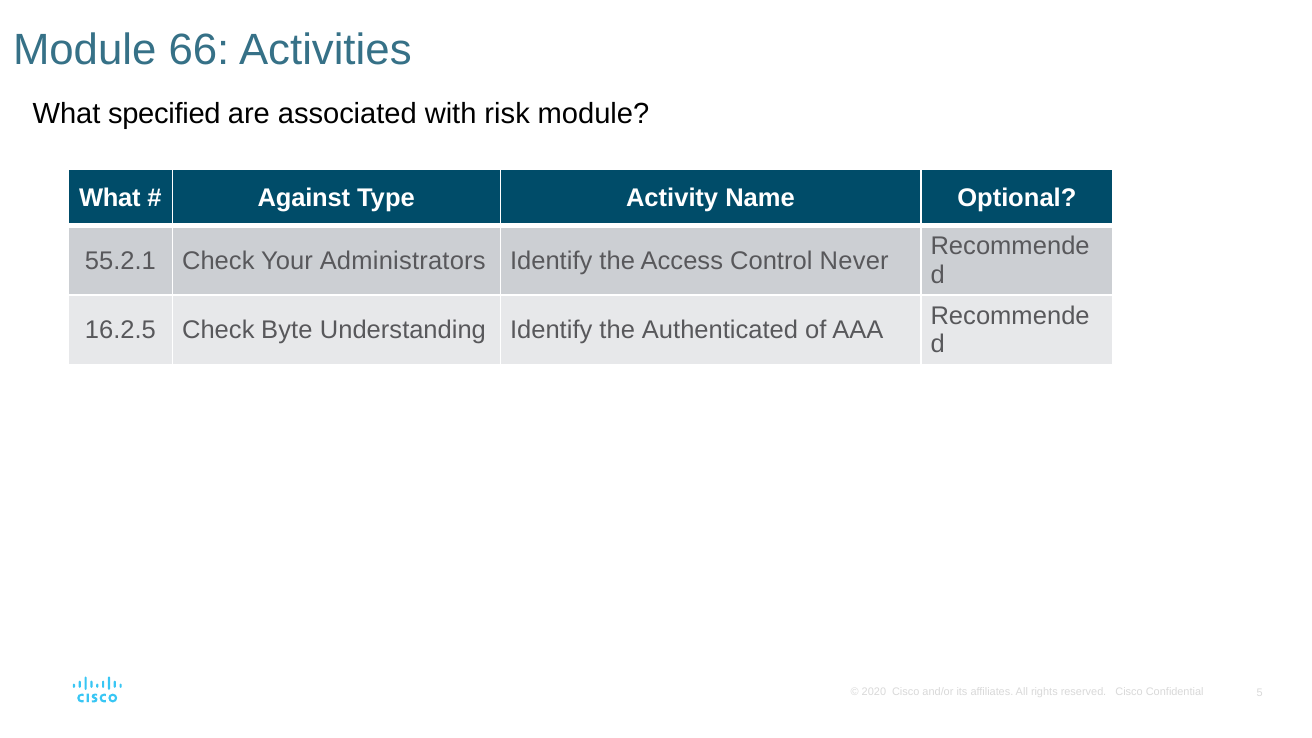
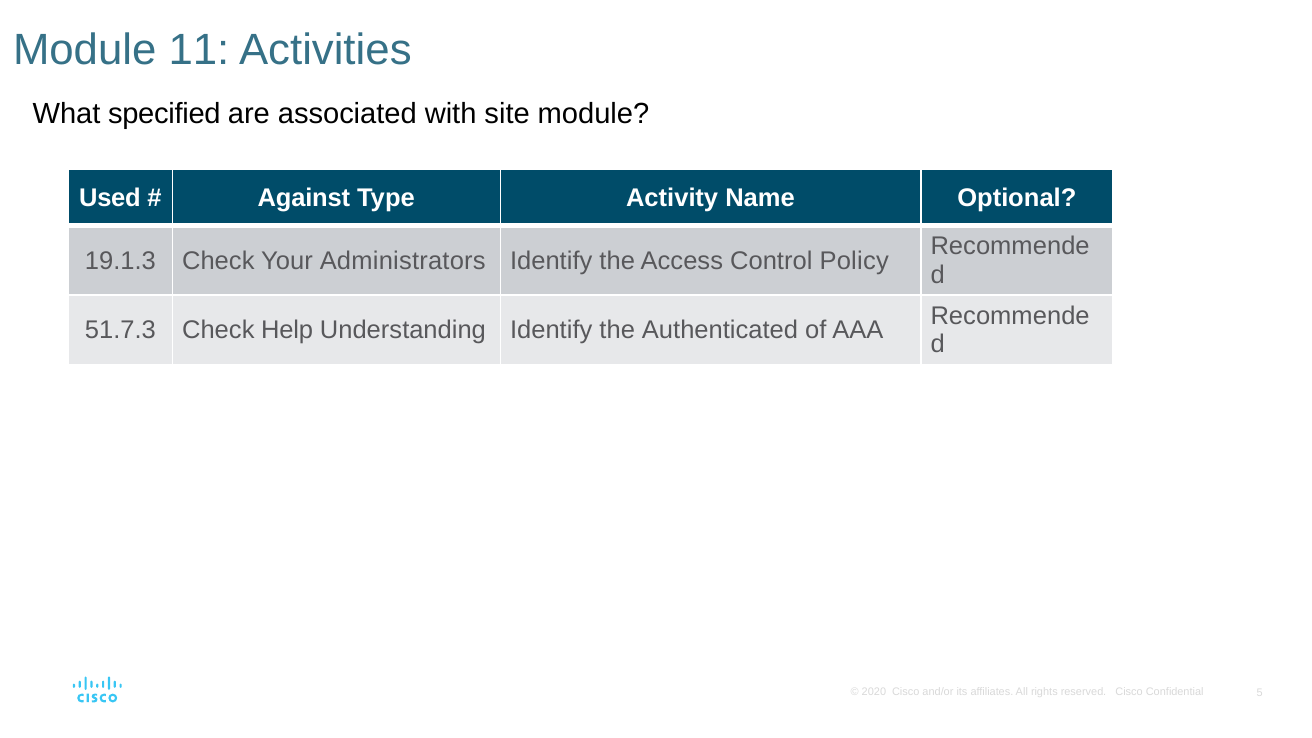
66: 66 -> 11
risk: risk -> site
What at (110, 198): What -> Used
55.2.1: 55.2.1 -> 19.1.3
Never: Never -> Policy
16.2.5: 16.2.5 -> 51.7.3
Byte: Byte -> Help
